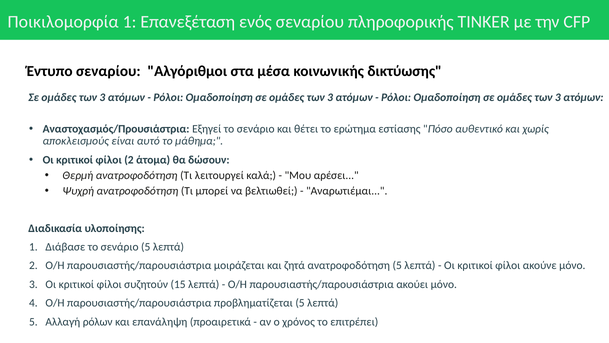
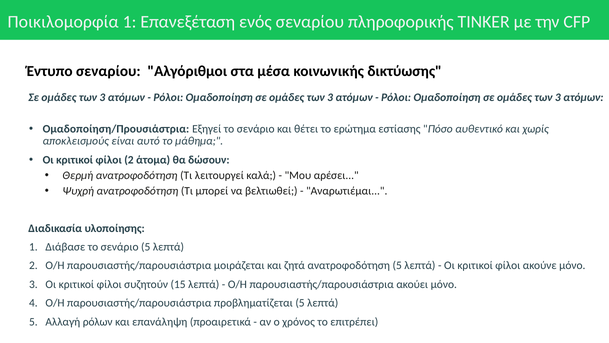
Αναστοχασμός/Προυσιάστρια: Αναστοχασμός/Προυσιάστρια -> Ομαδοποίηση/Προυσιάστρια
